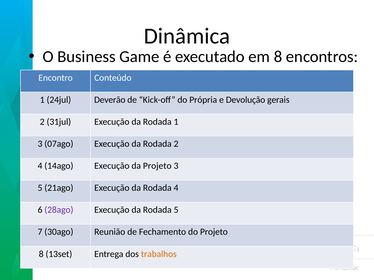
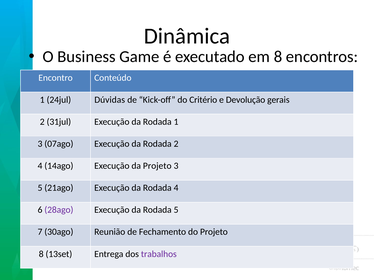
Deverão: Deverão -> Dúvidas
Própria: Própria -> Critério
trabalhos colour: orange -> purple
